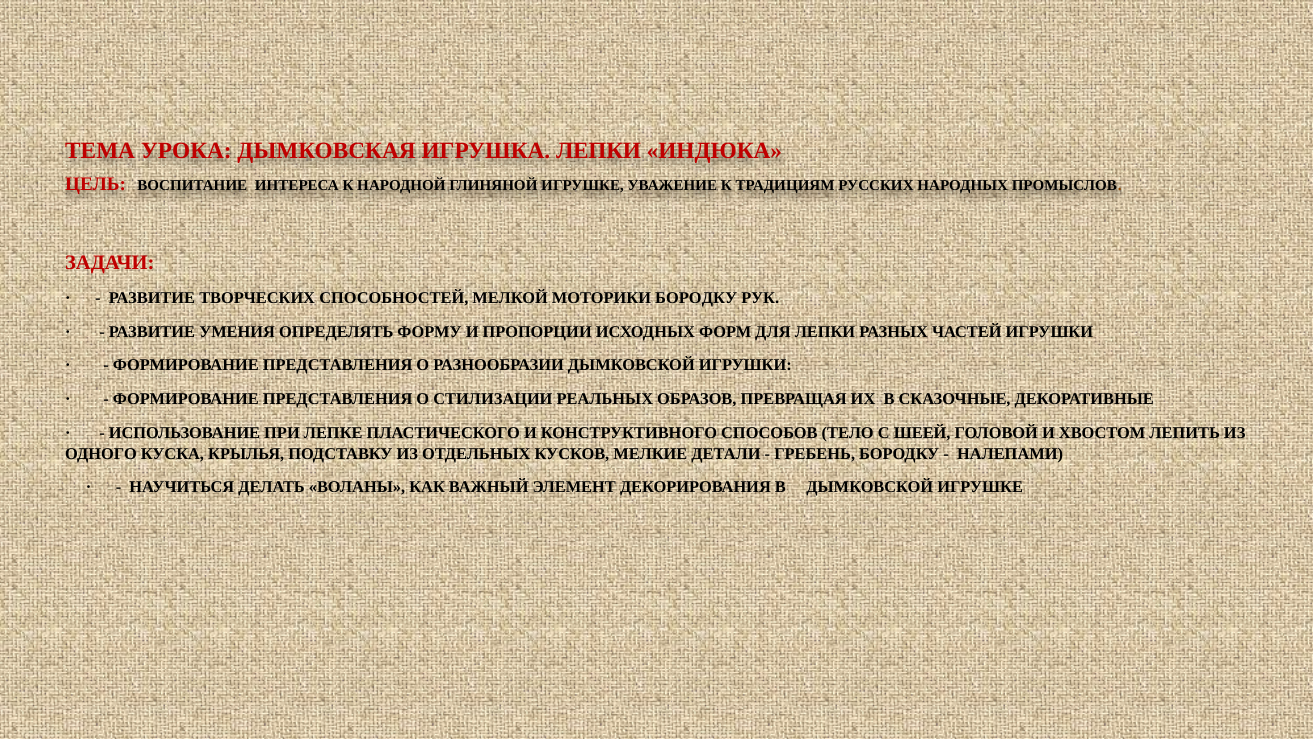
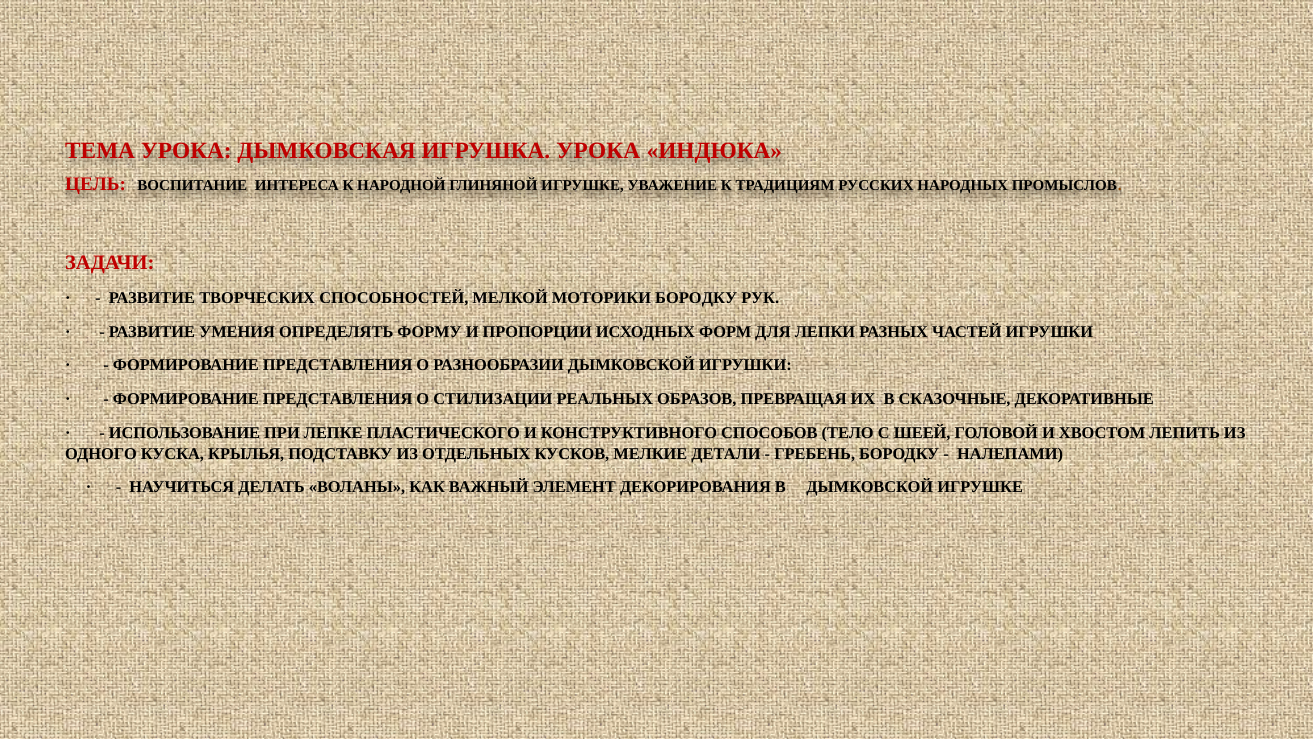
ИГРУШКА ЛЕПКИ: ЛЕПКИ -> УРОКА
